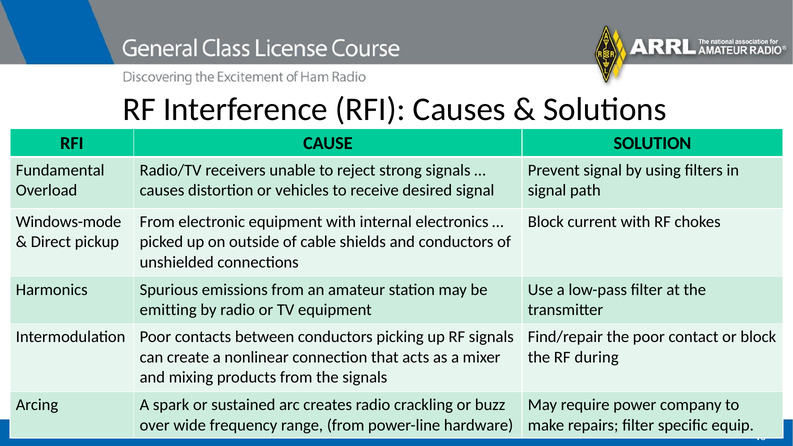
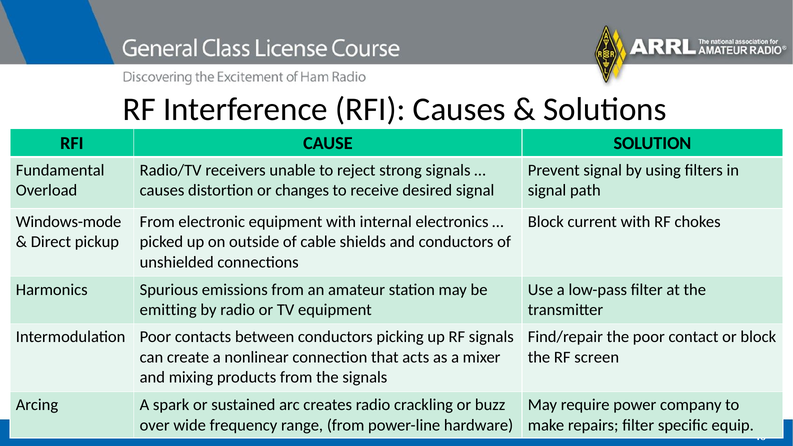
vehicles: vehicles -> changes
during: during -> screen
